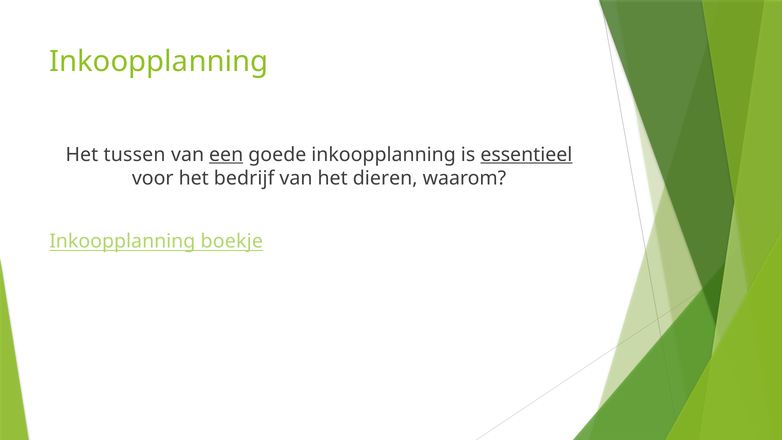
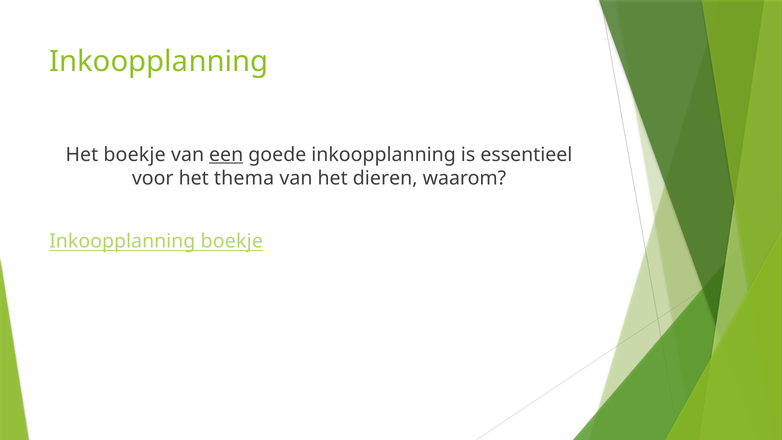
Het tussen: tussen -> boekje
essentieel underline: present -> none
bedrijf: bedrijf -> thema
